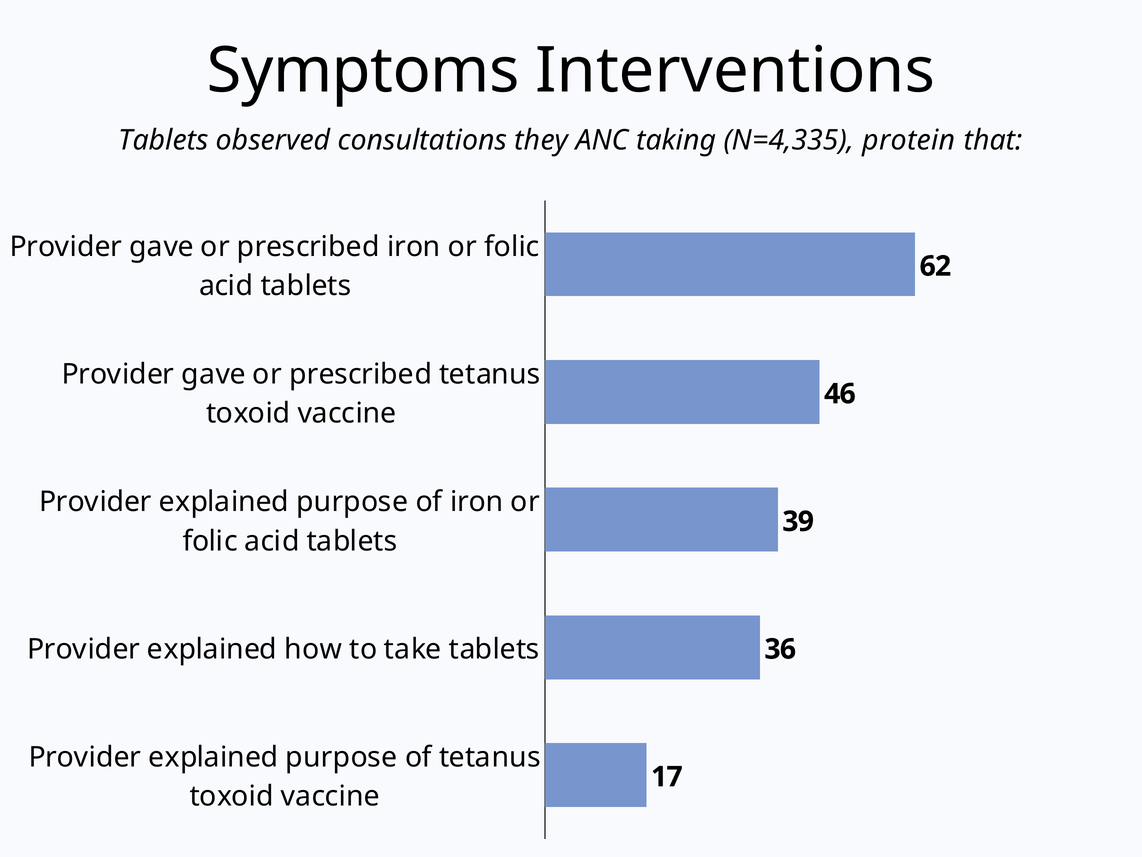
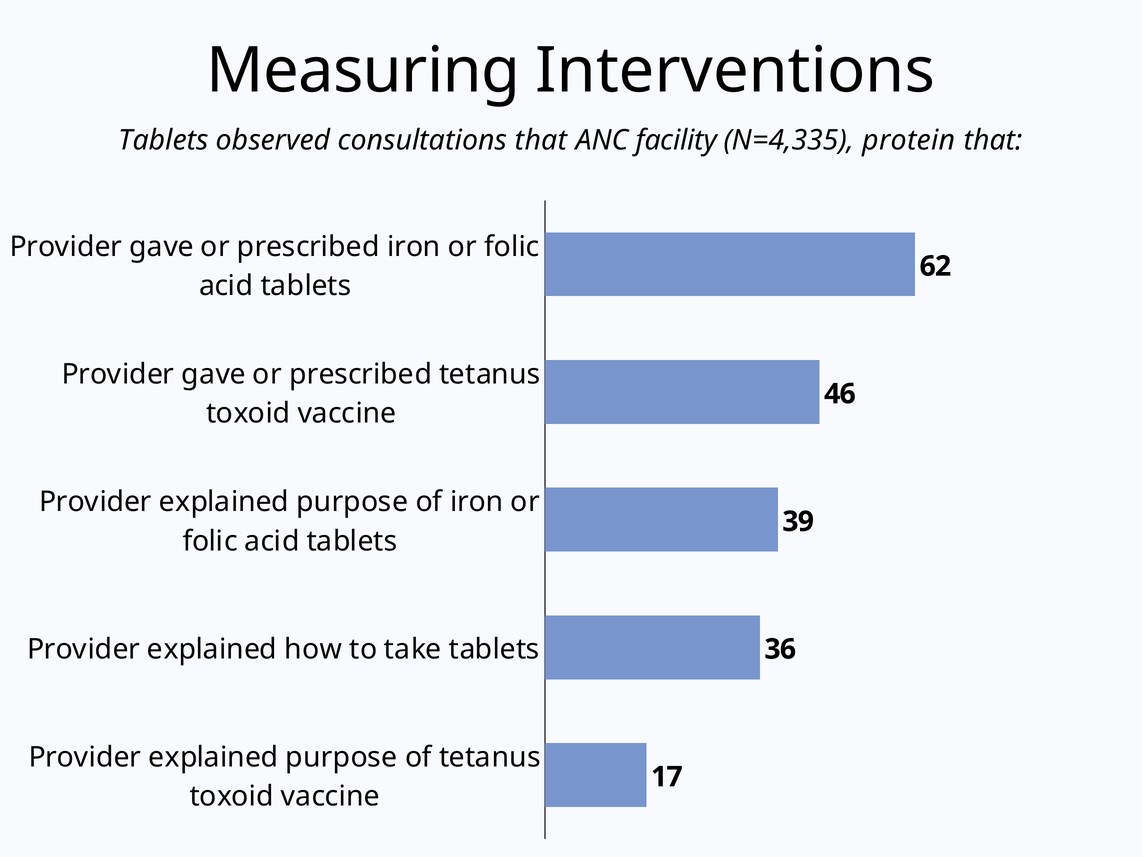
Symptoms: Symptoms -> Measuring
consultations they: they -> that
taking: taking -> facility
